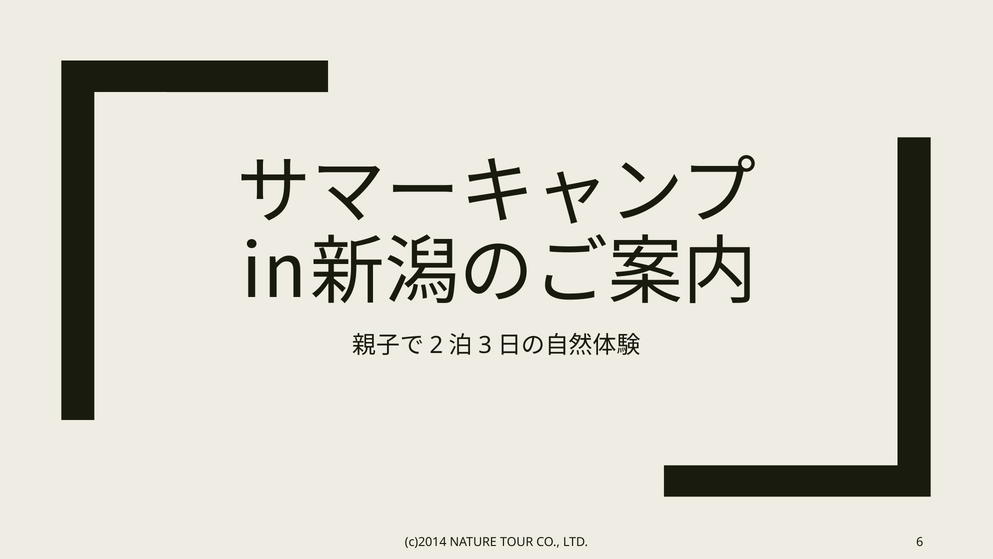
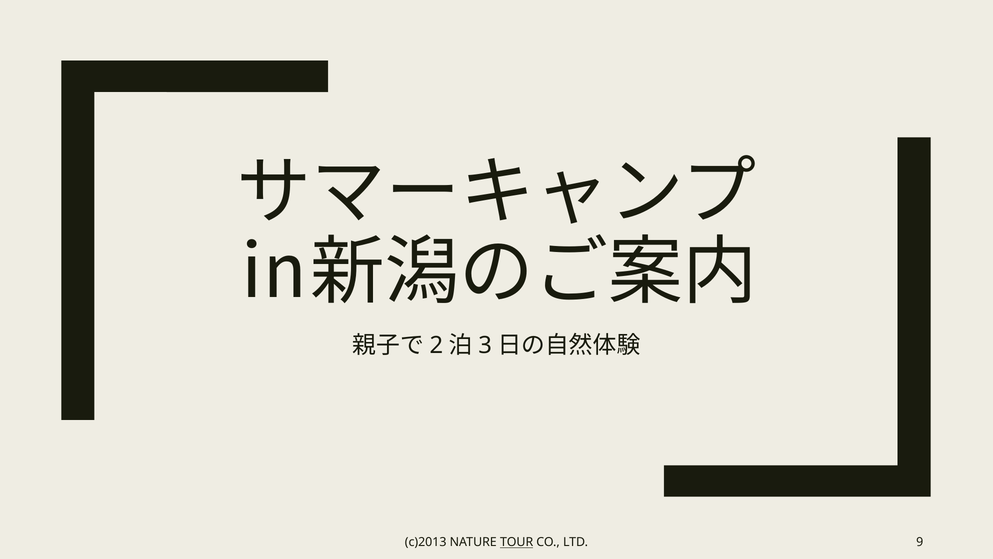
c)2014: c)2014 -> c)2013
TOUR underline: none -> present
6: 6 -> 9
